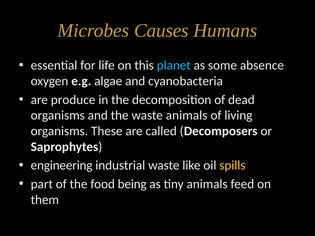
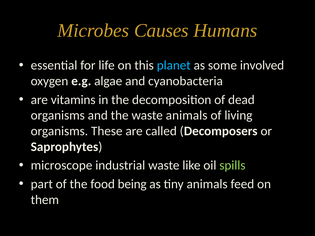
absence: absence -> involved
produce: produce -> vitamins
engineering: engineering -> microscope
spills colour: yellow -> light green
